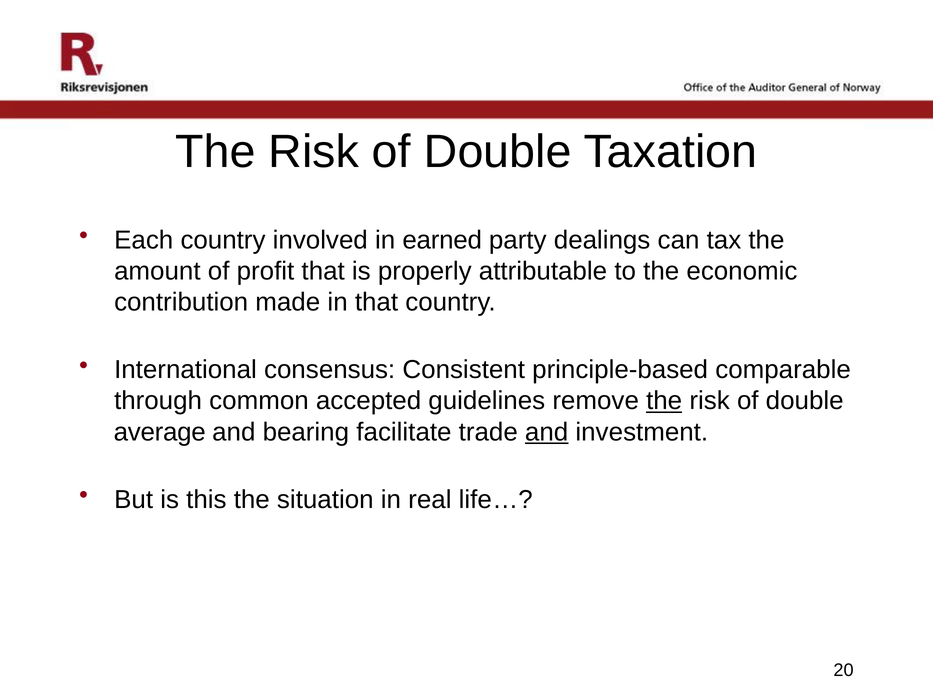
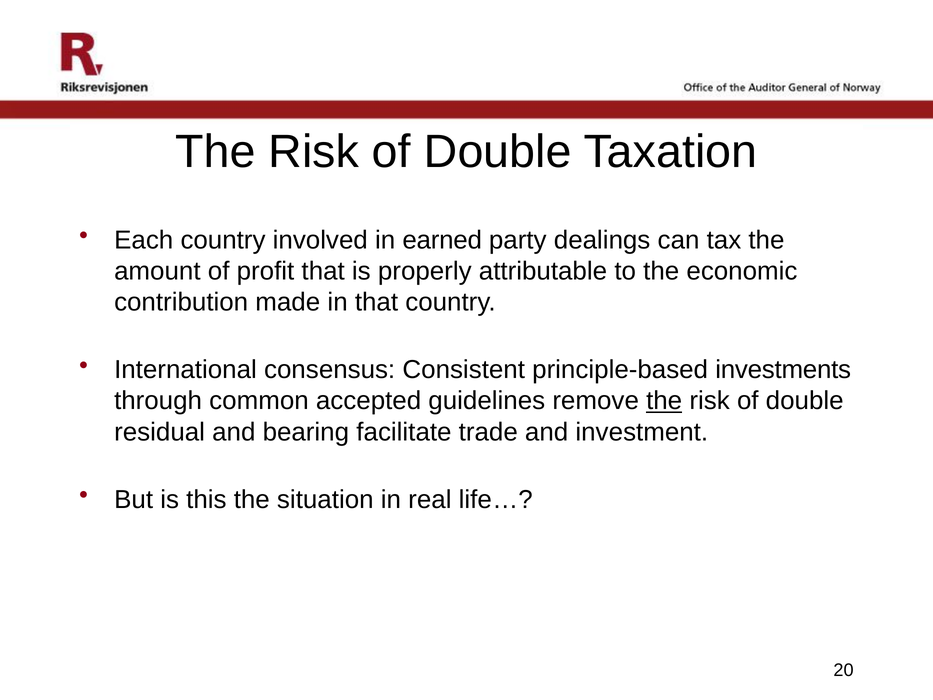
comparable: comparable -> investments
average: average -> residual
and at (547, 432) underline: present -> none
